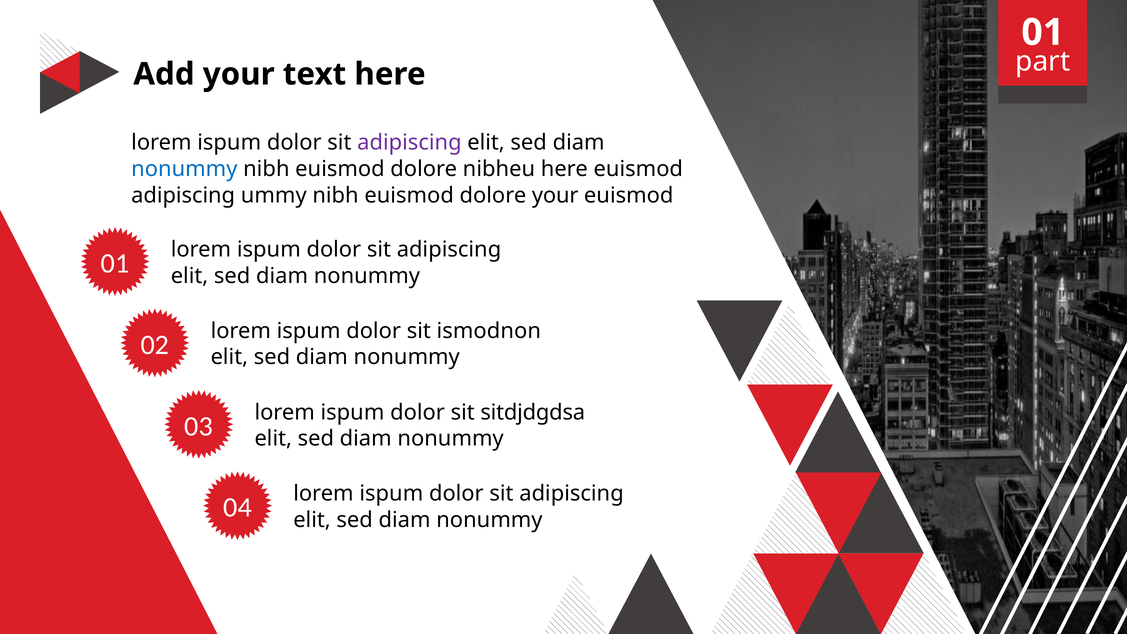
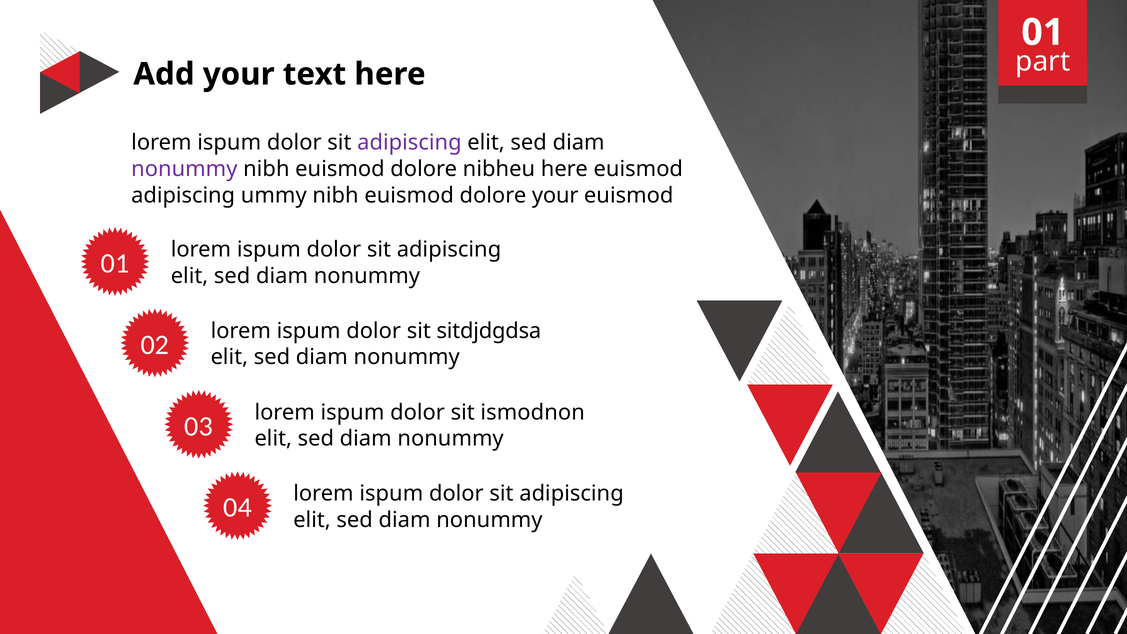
nonummy at (184, 169) colour: blue -> purple
ismodnon: ismodnon -> sitdjdgdsa
sitdjdgdsa: sitdjdgdsa -> ismodnon
